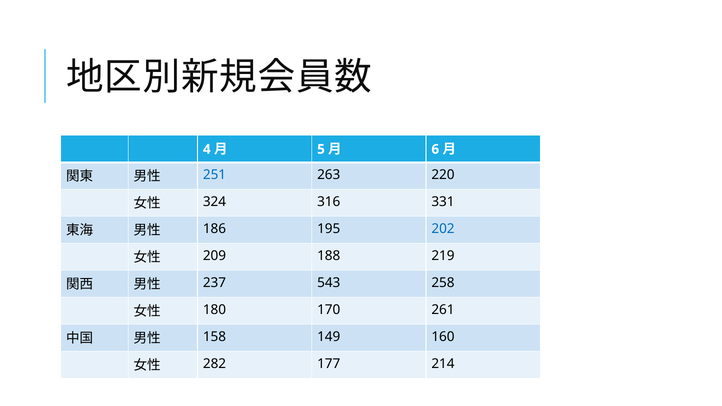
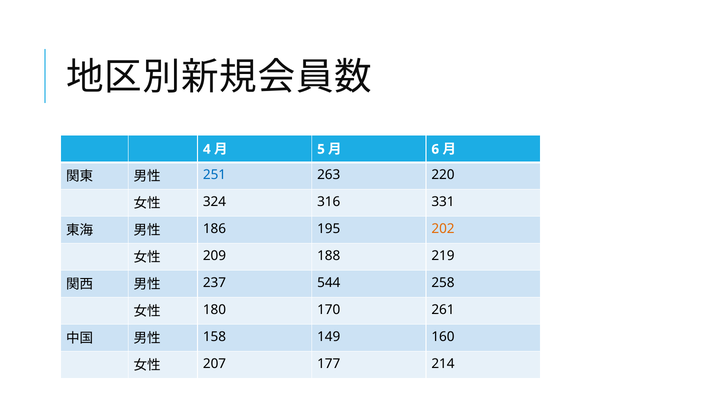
202 colour: blue -> orange
543: 543 -> 544
282: 282 -> 207
